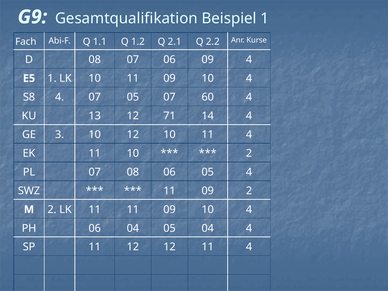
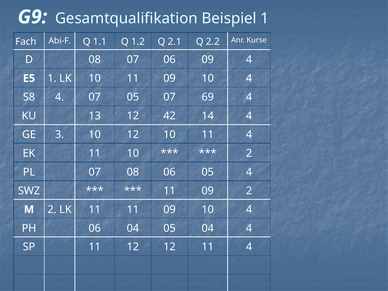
60: 60 -> 69
71: 71 -> 42
